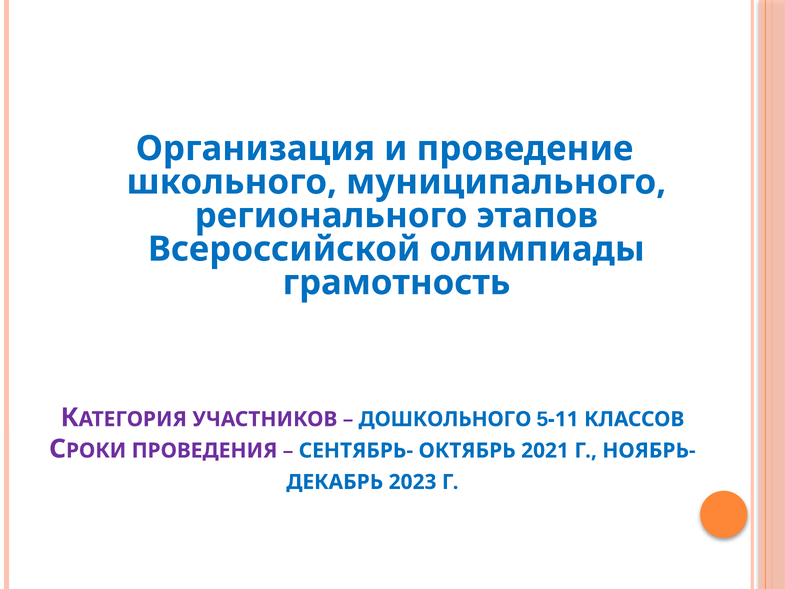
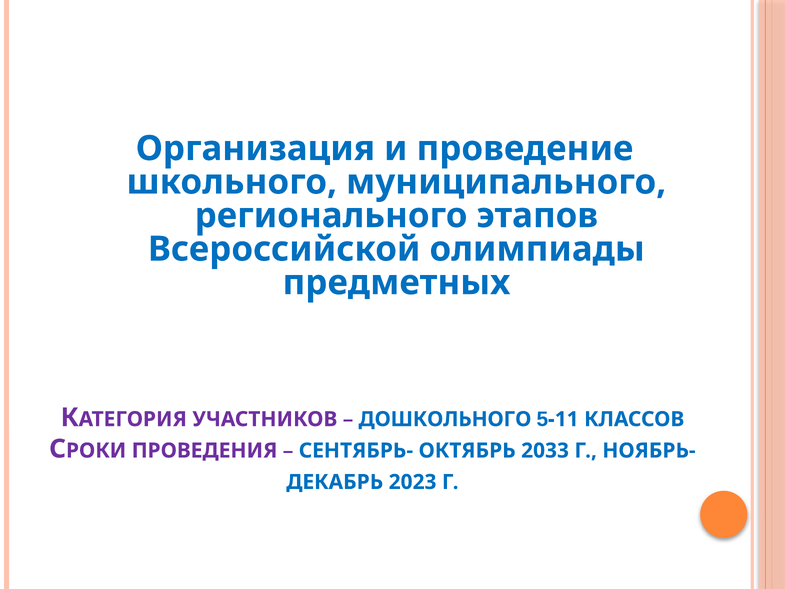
грамотность: грамотность -> предметных
2021: 2021 -> 2033
